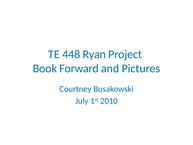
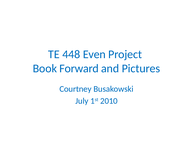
Ryan: Ryan -> Even
